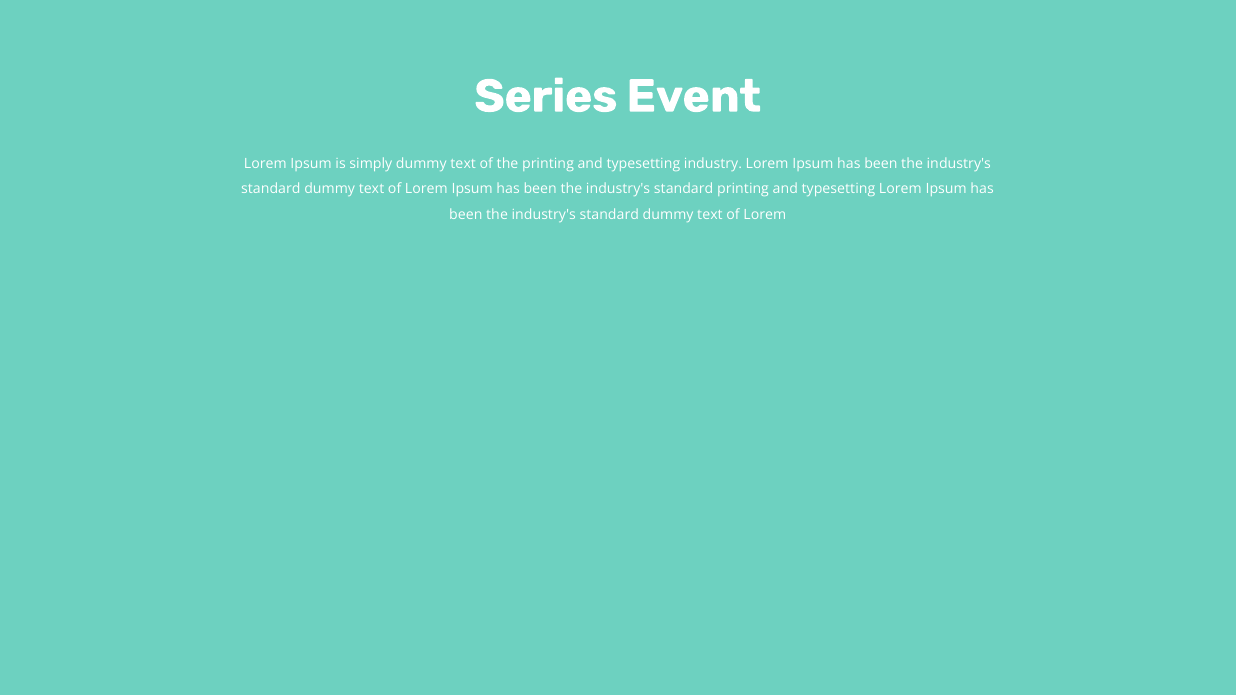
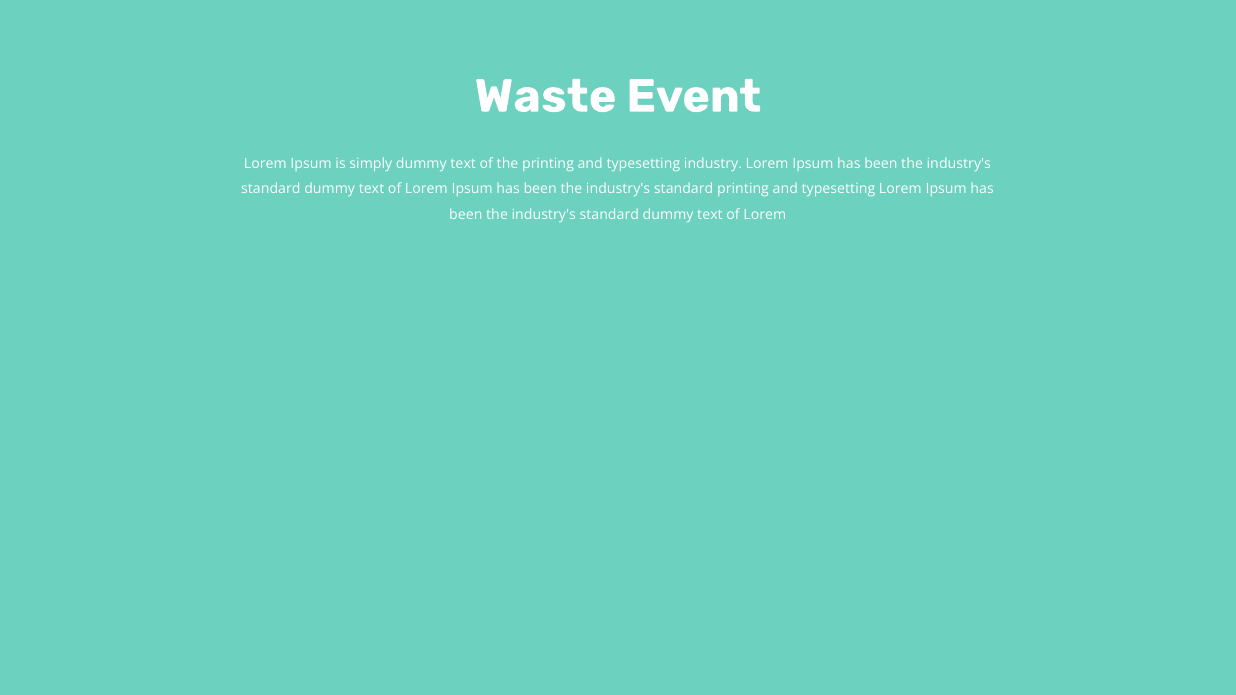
Series: Series -> Waste
